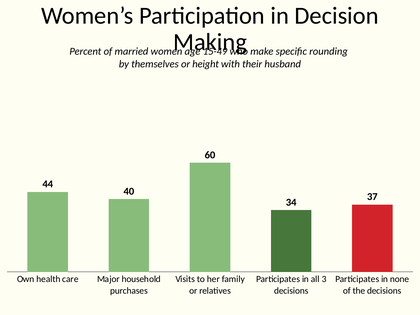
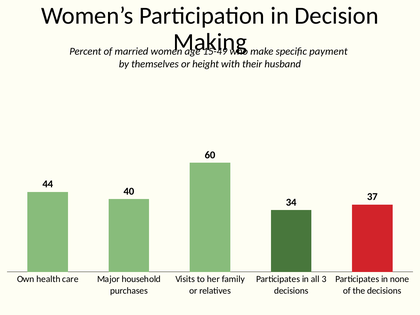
rounding: rounding -> payment
